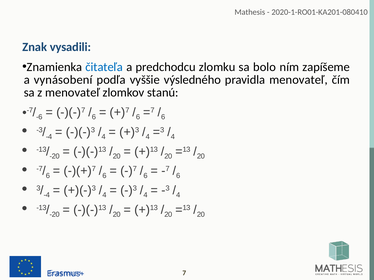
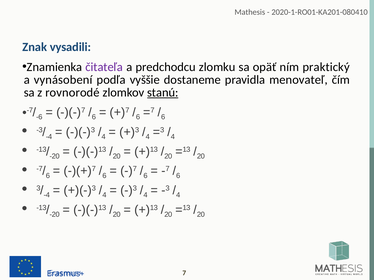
čitateľa colour: blue -> purple
bolo: bolo -> opäť
zapíšeme: zapíšeme -> praktický
výsledného: výsledného -> dostaneme
z menovateľ: menovateľ -> rovnorodé
stanú underline: none -> present
